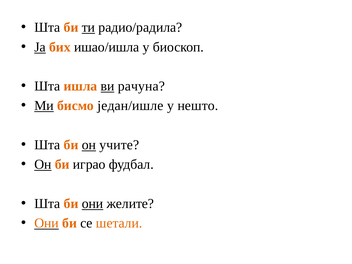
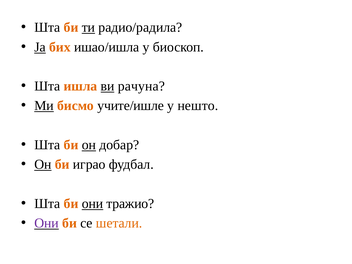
један/ишле: један/ишле -> учите/ишле
учите: учите -> добар
желите: желите -> тражио
Они at (47, 223) colour: orange -> purple
